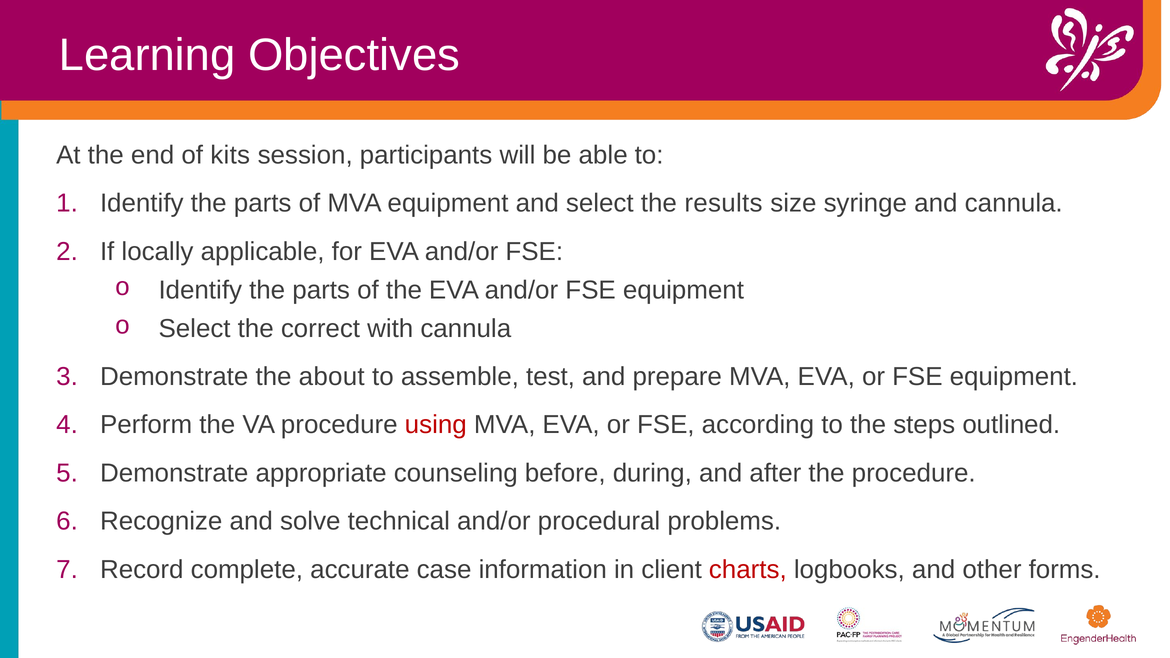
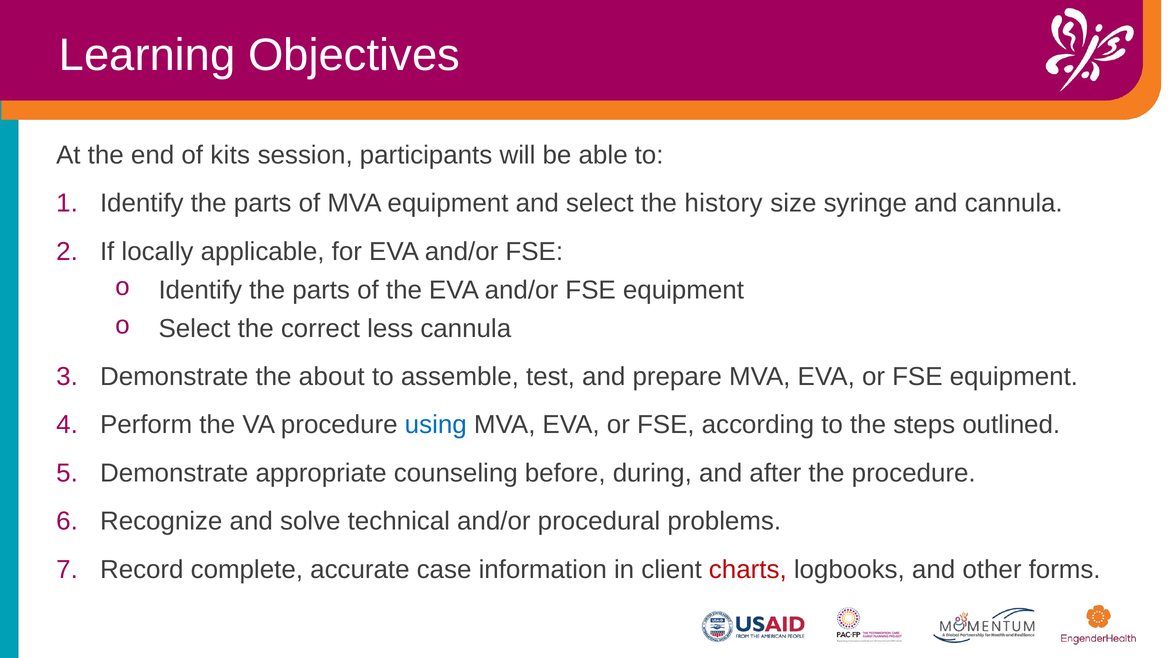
results: results -> history
with: with -> less
using colour: red -> blue
